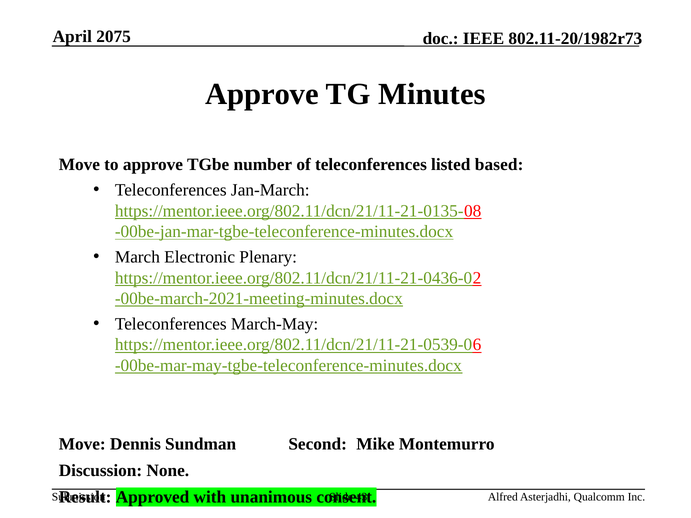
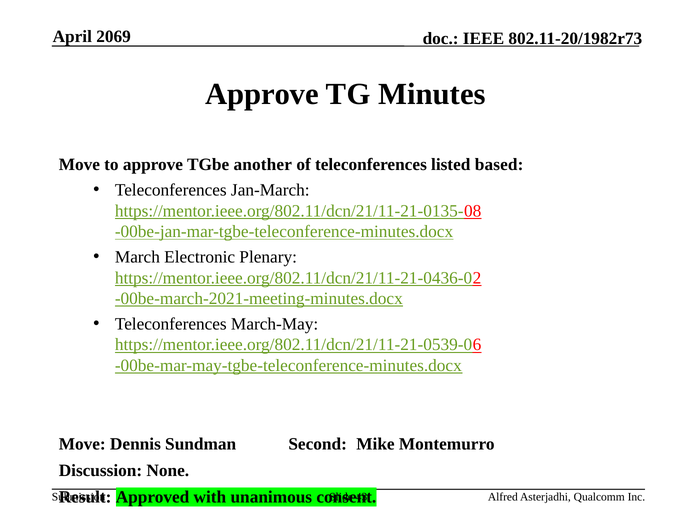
2075: 2075 -> 2069
number: number -> another
